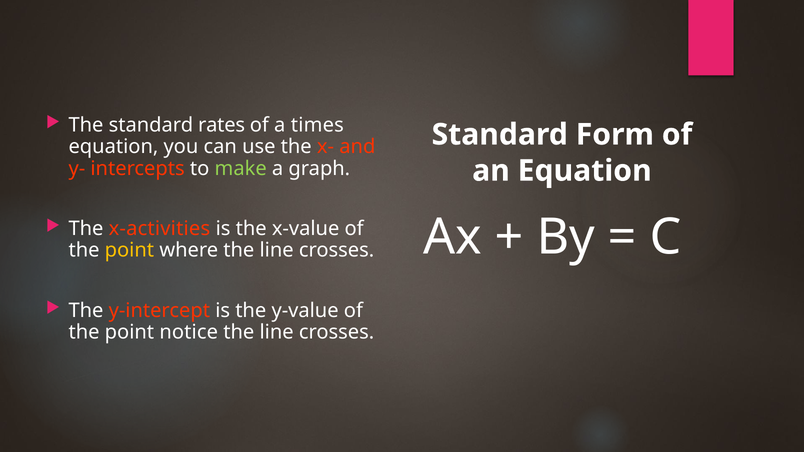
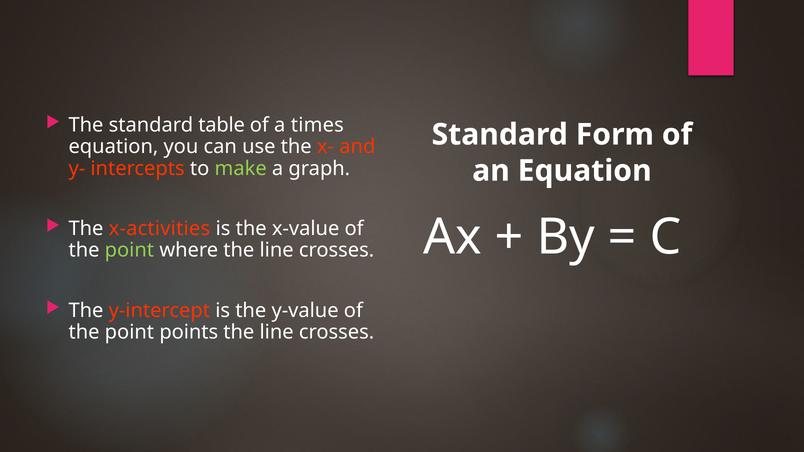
rates: rates -> table
point at (129, 250) colour: yellow -> light green
notice: notice -> points
